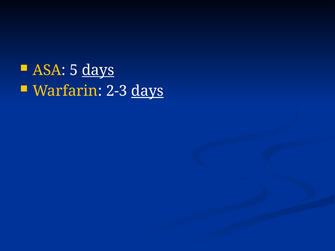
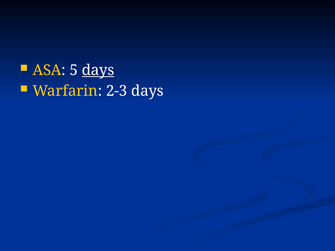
days at (147, 91) underline: present -> none
